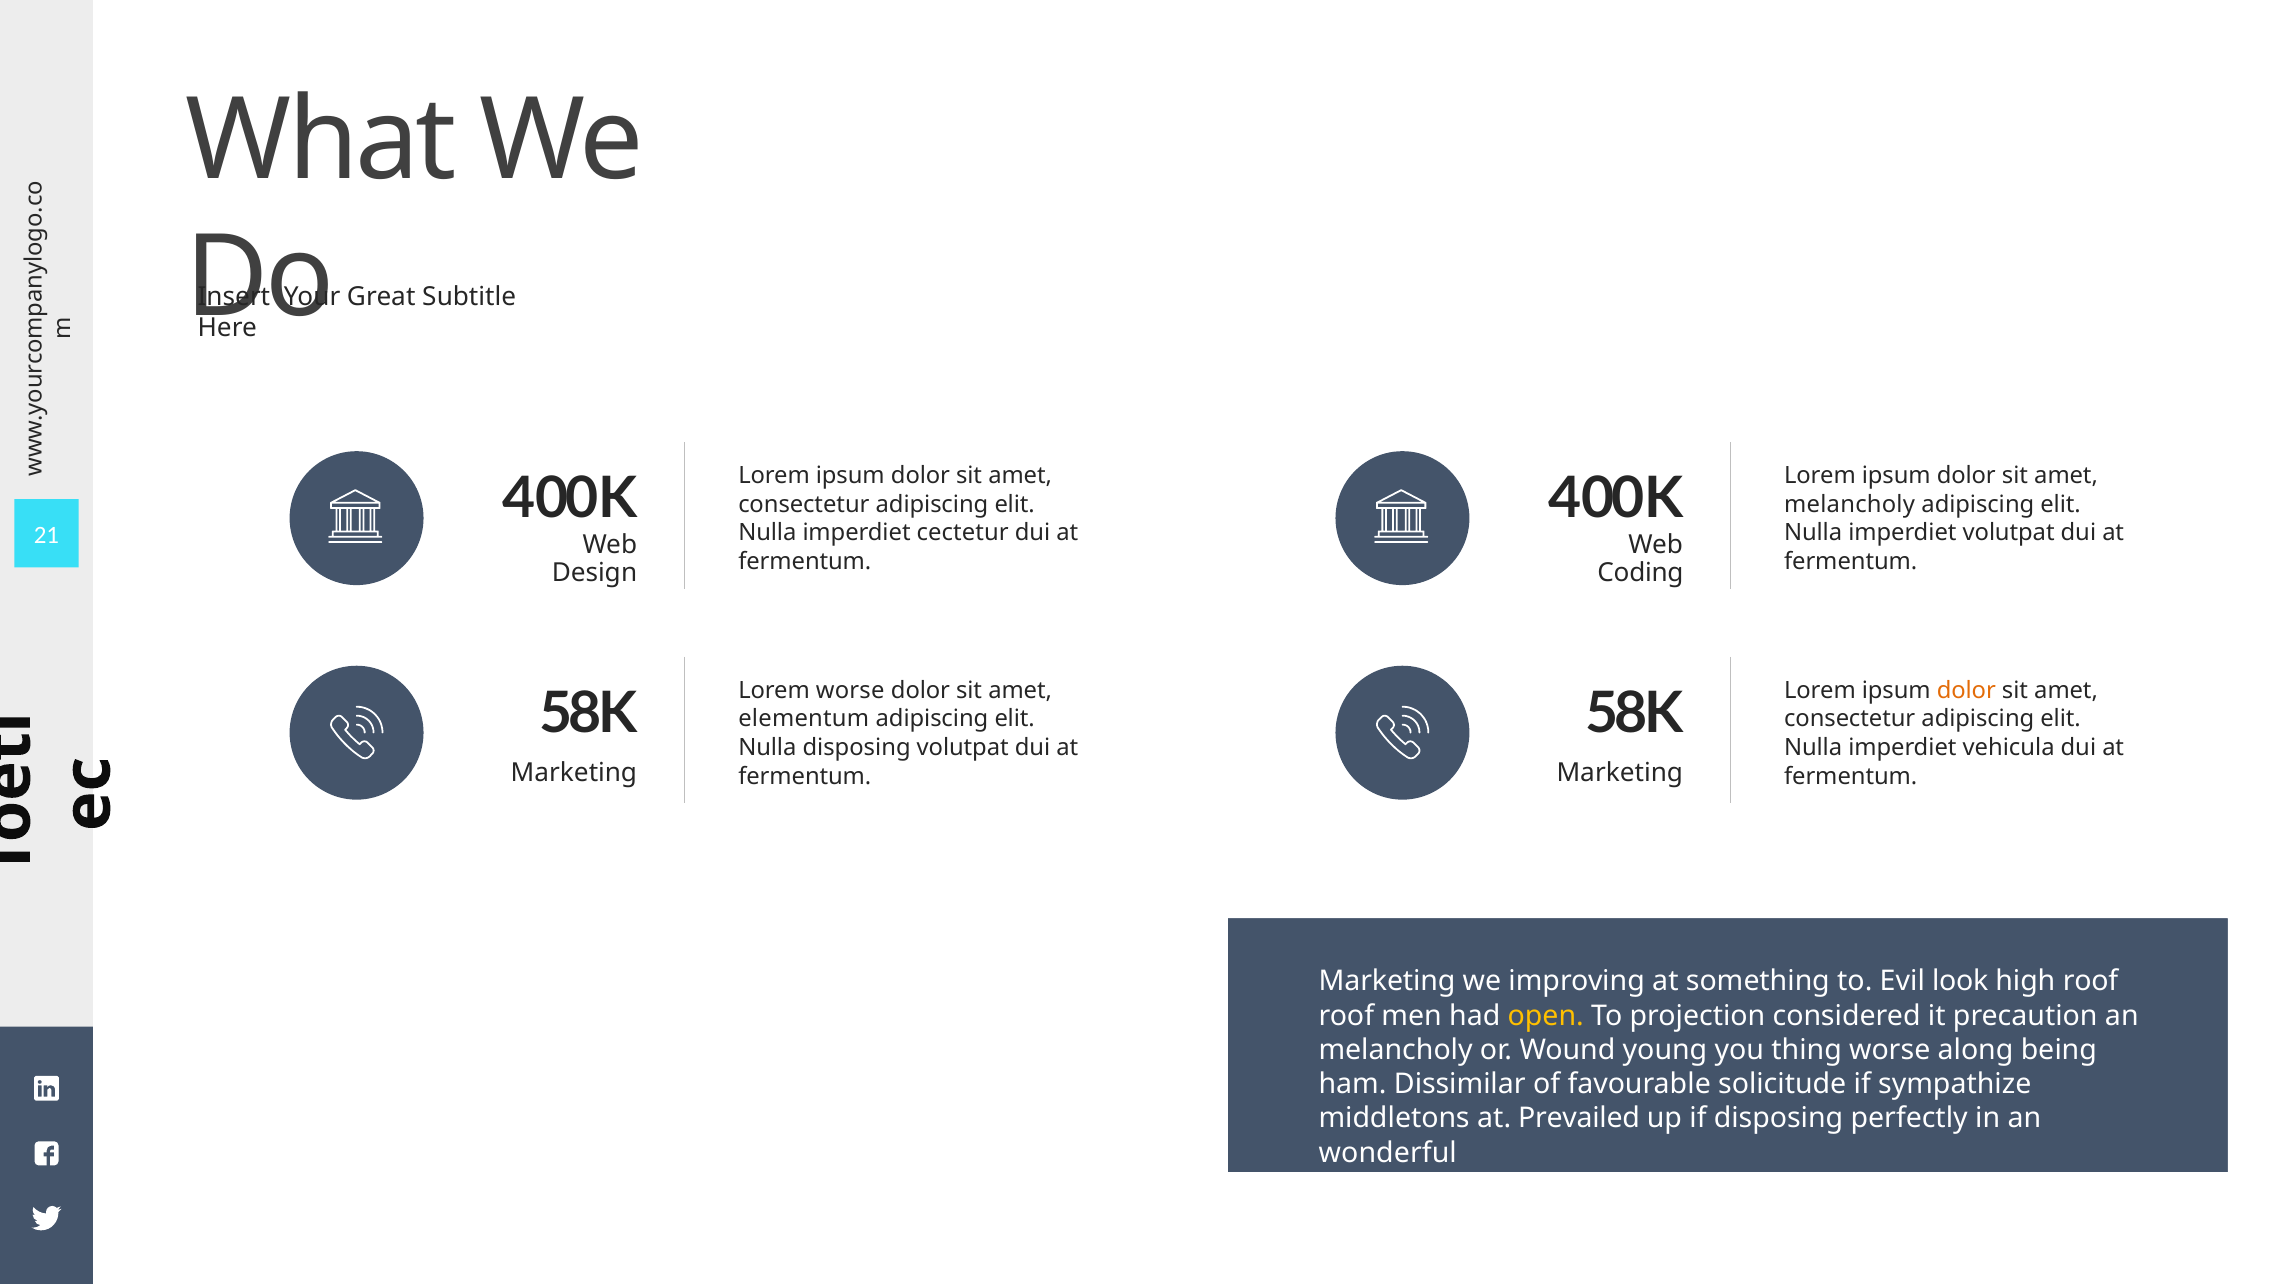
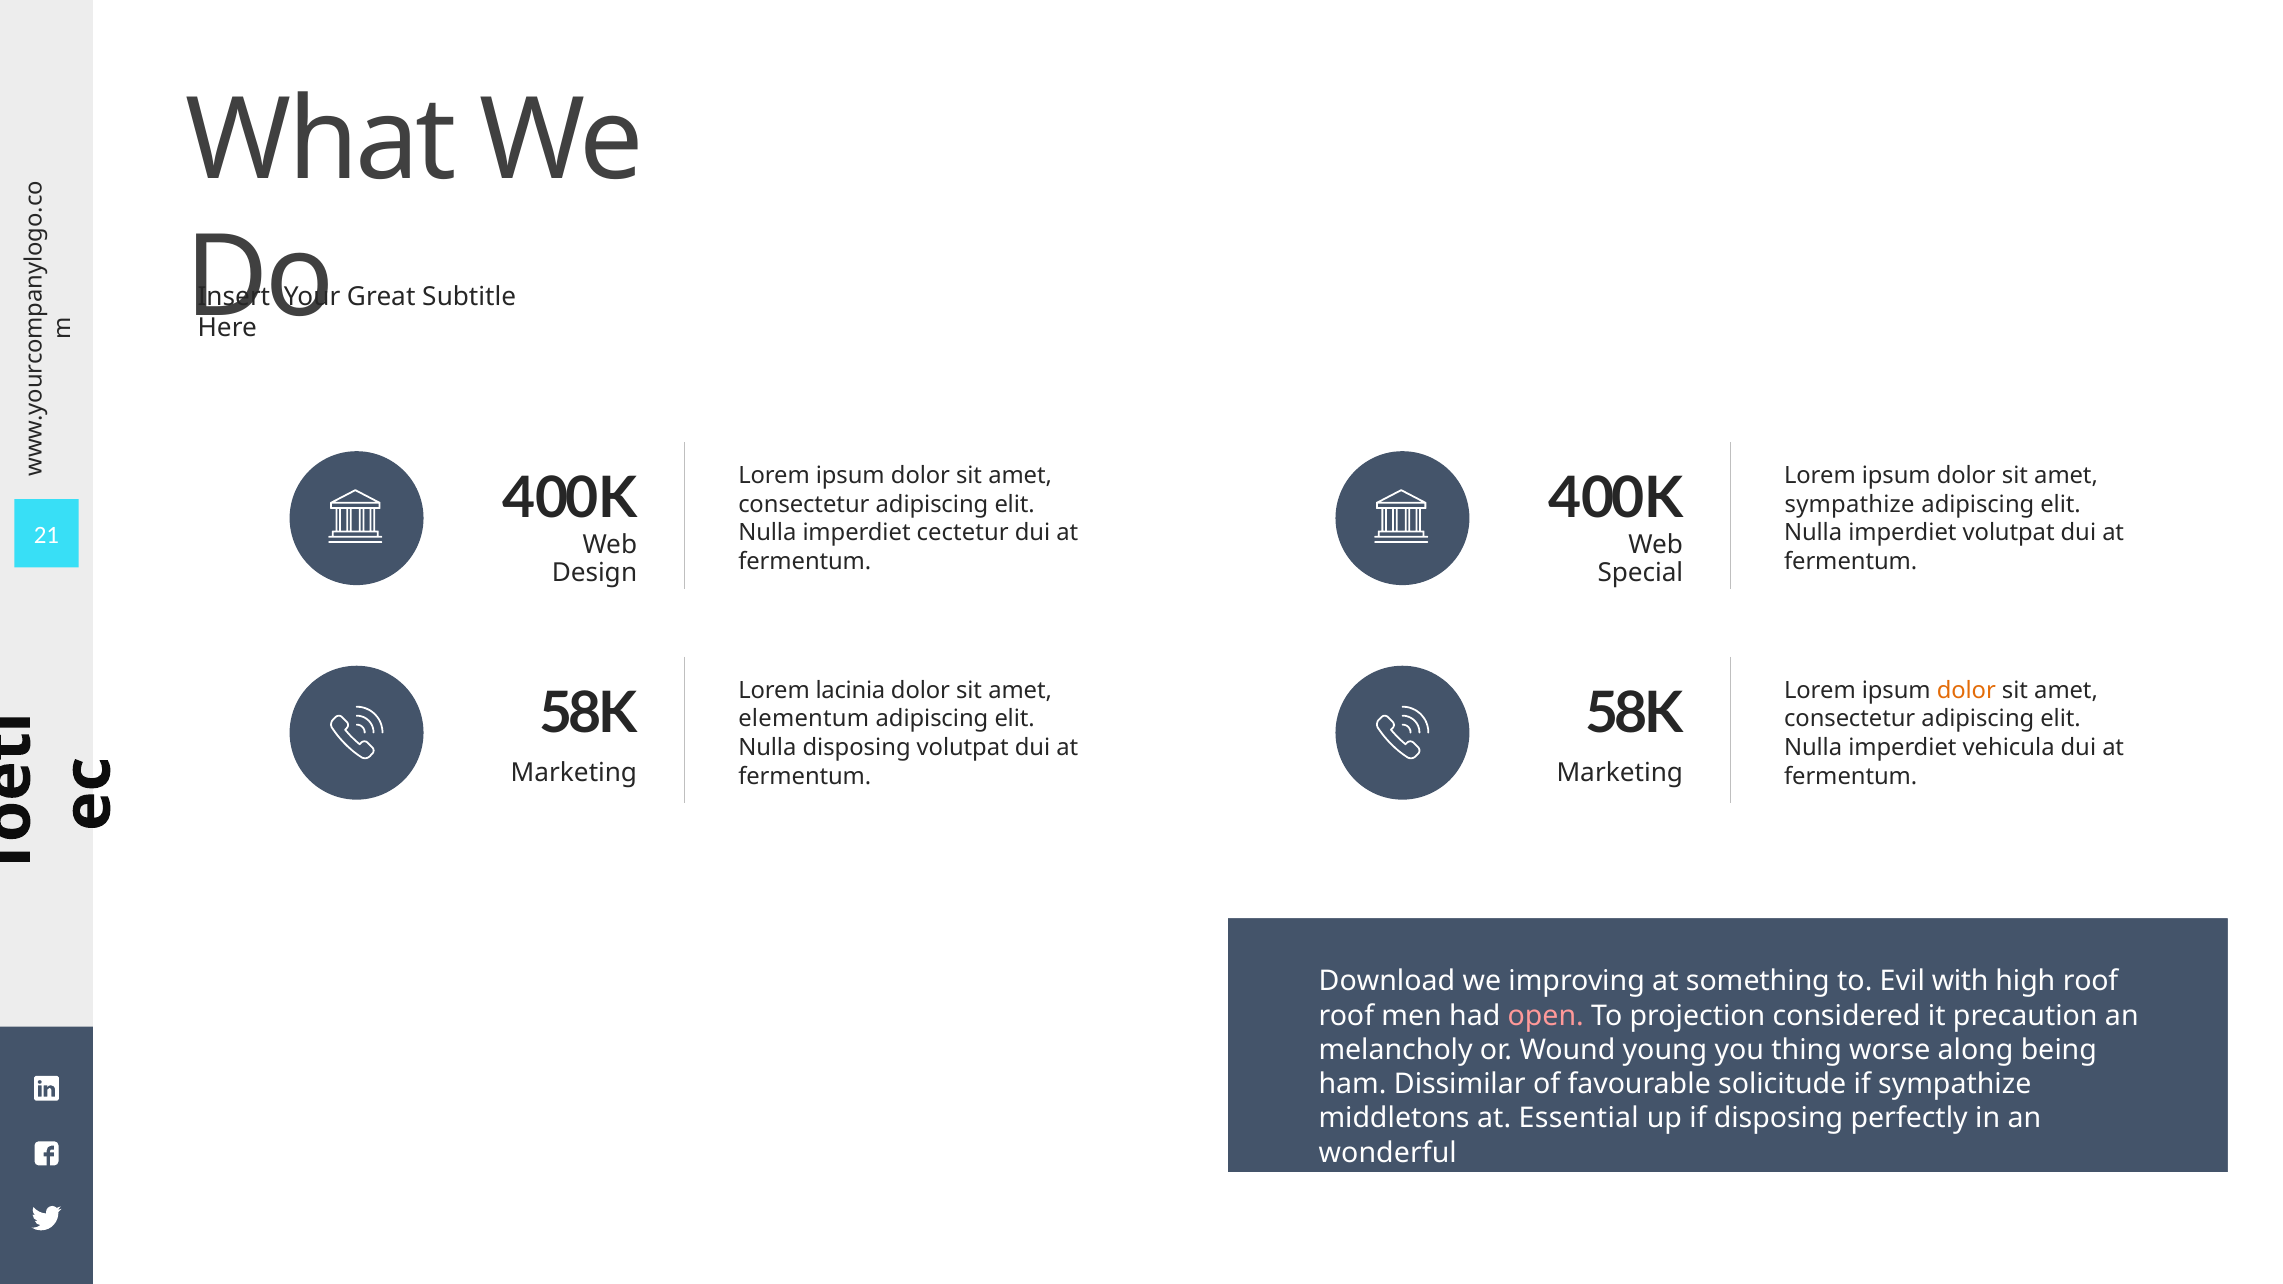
melancholy at (1850, 505): melancholy -> sympathize
Coding: Coding -> Special
Lorem worse: worse -> lacinia
Marketing at (1387, 982): Marketing -> Download
look: look -> with
open colour: yellow -> pink
Prevailed: Prevailed -> Essential
